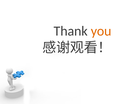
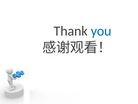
you colour: orange -> blue
